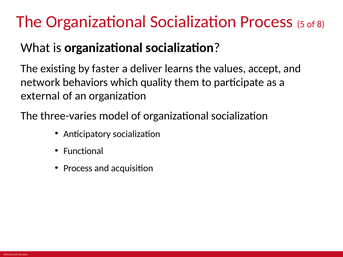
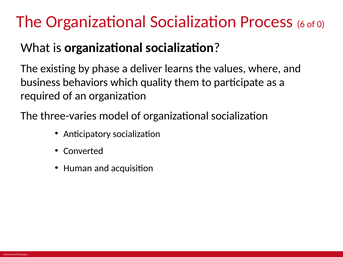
5: 5 -> 6
8: 8 -> 0
faster: faster -> phase
accept: accept -> where
network: network -> business
external: external -> required
Functional: Functional -> Converted
Process at (78, 168): Process -> Human
